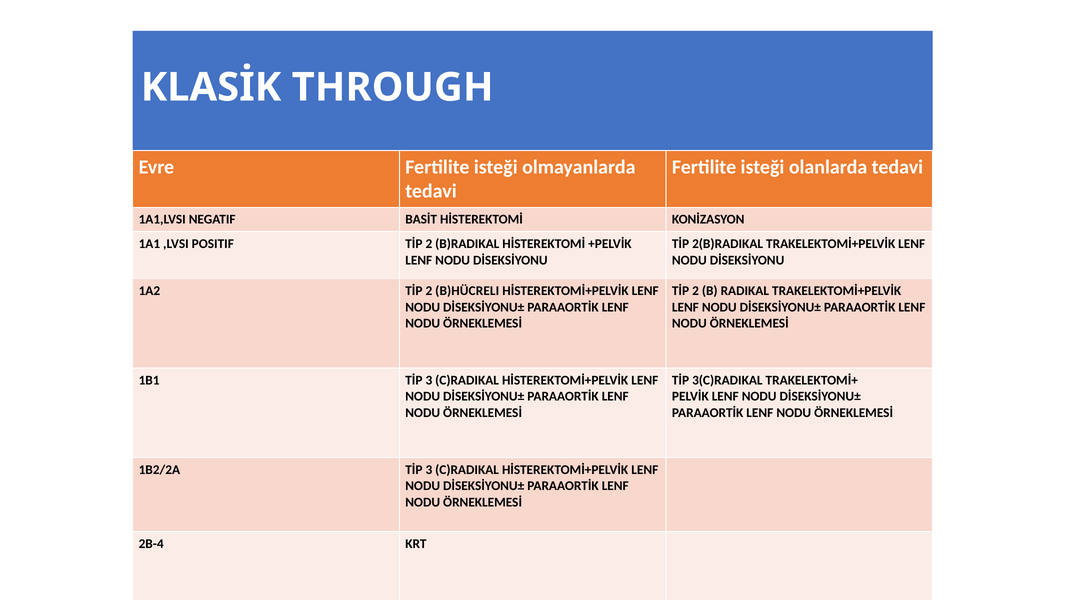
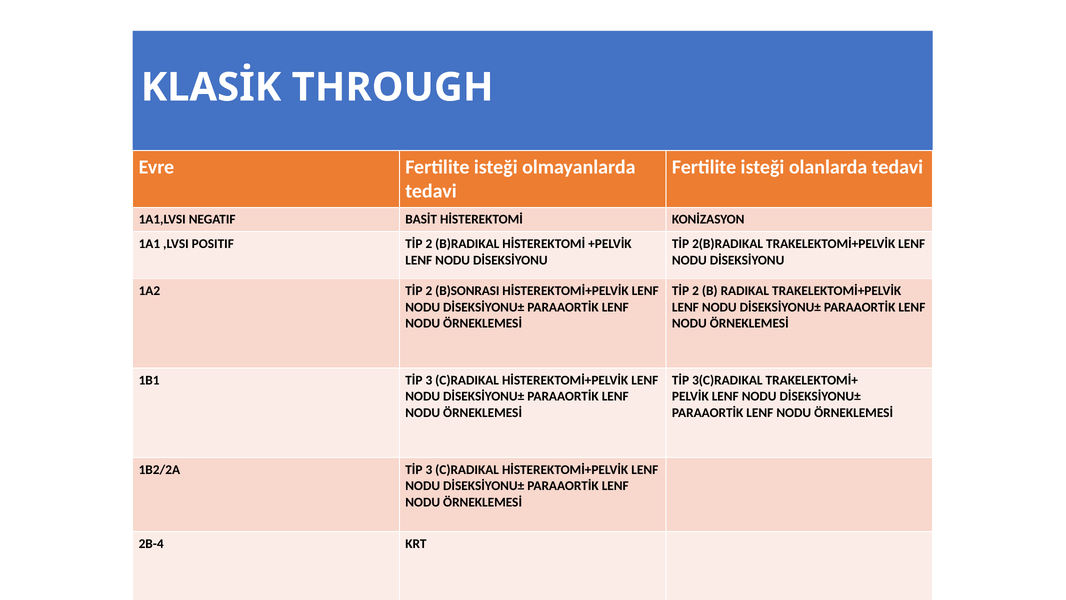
B)HÜCRELI: B)HÜCRELI -> B)SONRASI
